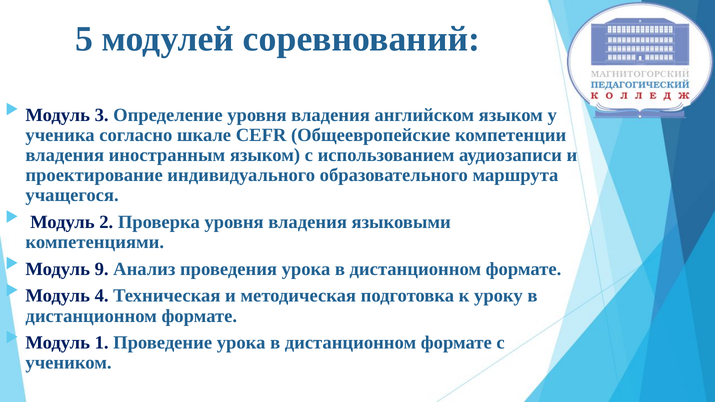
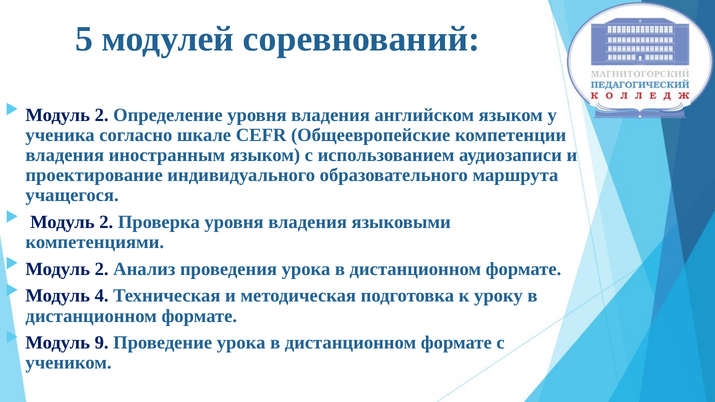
3 at (102, 115): 3 -> 2
9 at (102, 269): 9 -> 2
1: 1 -> 9
